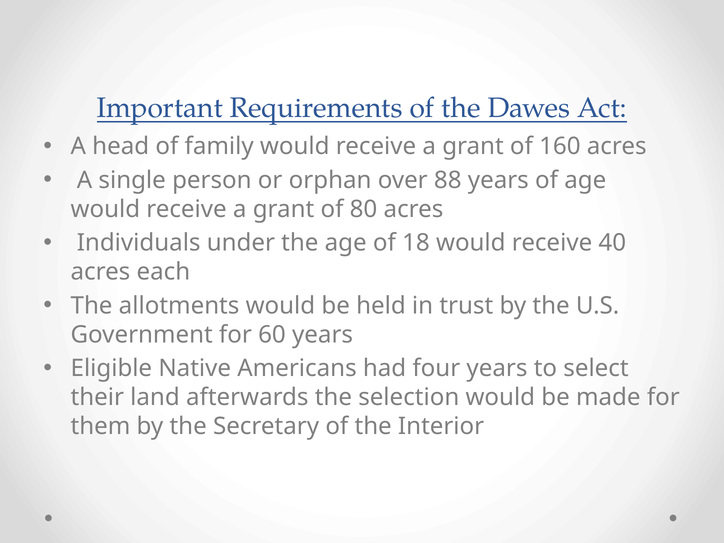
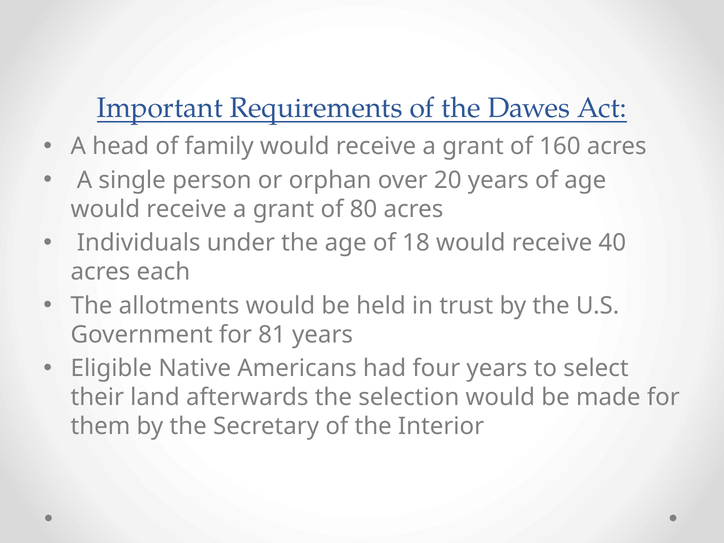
88: 88 -> 20
60: 60 -> 81
